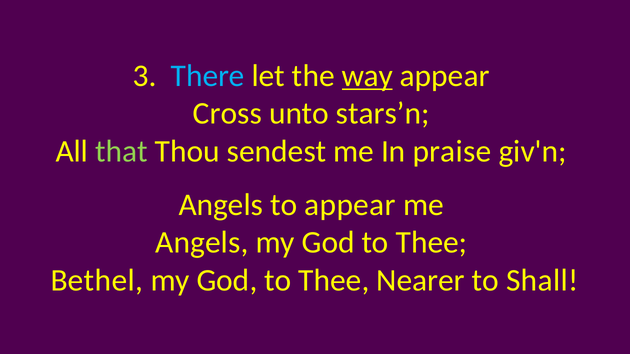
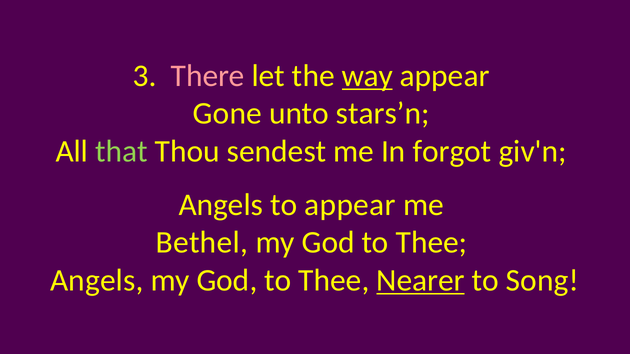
There colour: light blue -> pink
Cross: Cross -> Gone
praise: praise -> forgot
Angels at (202, 243): Angels -> Bethel
Bethel at (97, 281): Bethel -> Angels
Nearer underline: none -> present
Shall: Shall -> Song
